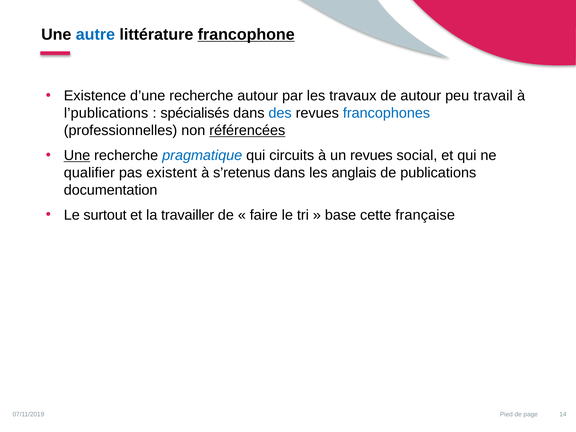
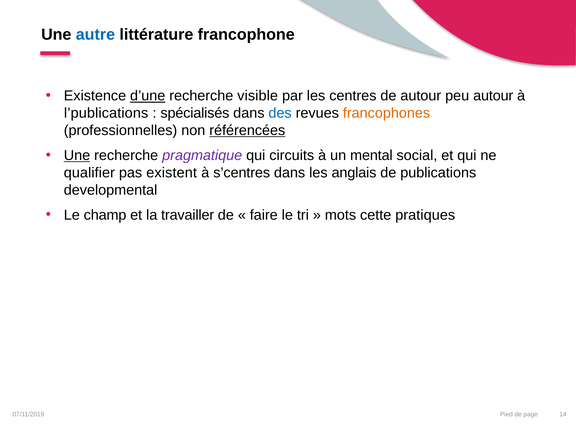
francophone underline: present -> none
d’une underline: none -> present
recherche autour: autour -> visible
travaux: travaux -> centres
peu travail: travail -> autour
francophones colour: blue -> orange
pragmatique colour: blue -> purple
un revues: revues -> mental
s’retenus: s’retenus -> s’centres
documentation: documentation -> developmental
surtout: surtout -> champ
base: base -> mots
française: française -> pratiques
